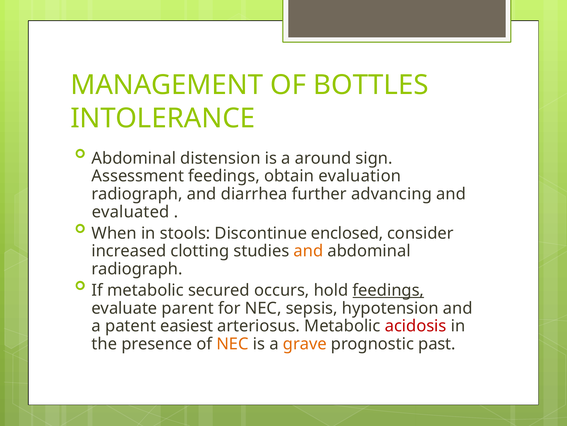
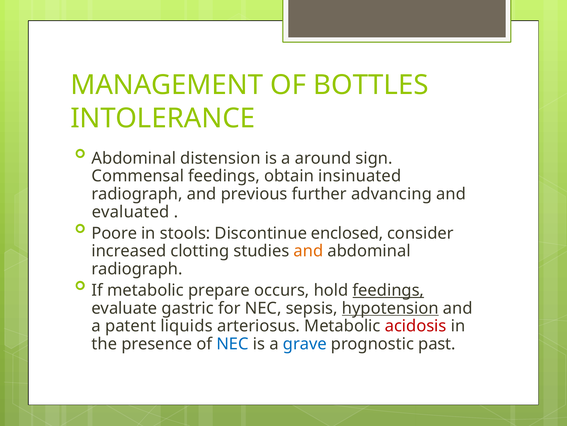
Assessment: Assessment -> Commensal
evaluation: evaluation -> insinuated
diarrhea: diarrhea -> previous
When: When -> Poore
secured: secured -> prepare
parent: parent -> gastric
hypotension underline: none -> present
easiest: easiest -> liquids
NEC at (233, 343) colour: orange -> blue
grave colour: orange -> blue
